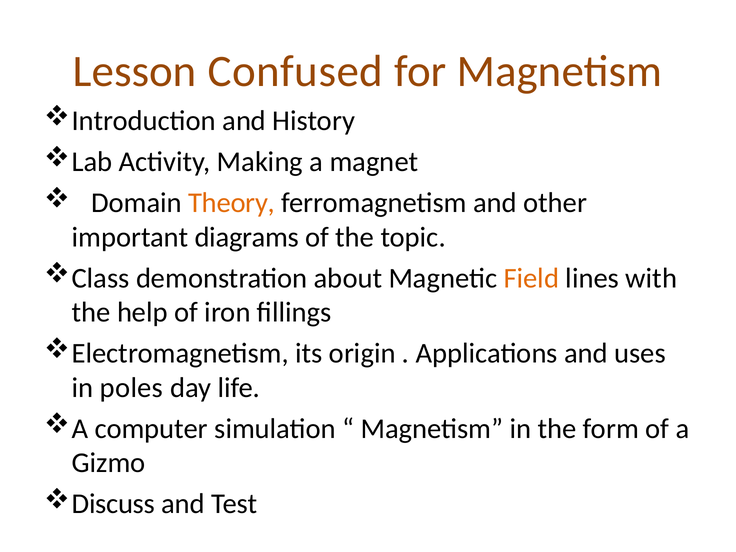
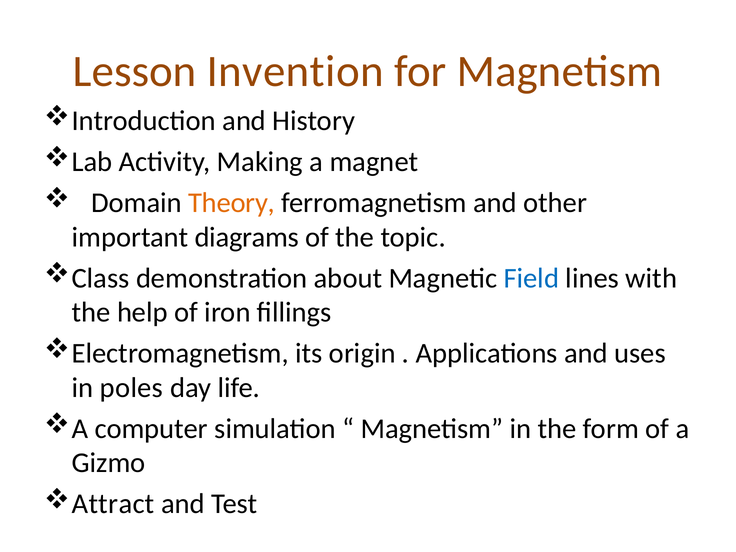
Confused: Confused -> Invention
Field colour: orange -> blue
Discuss: Discuss -> Attract
